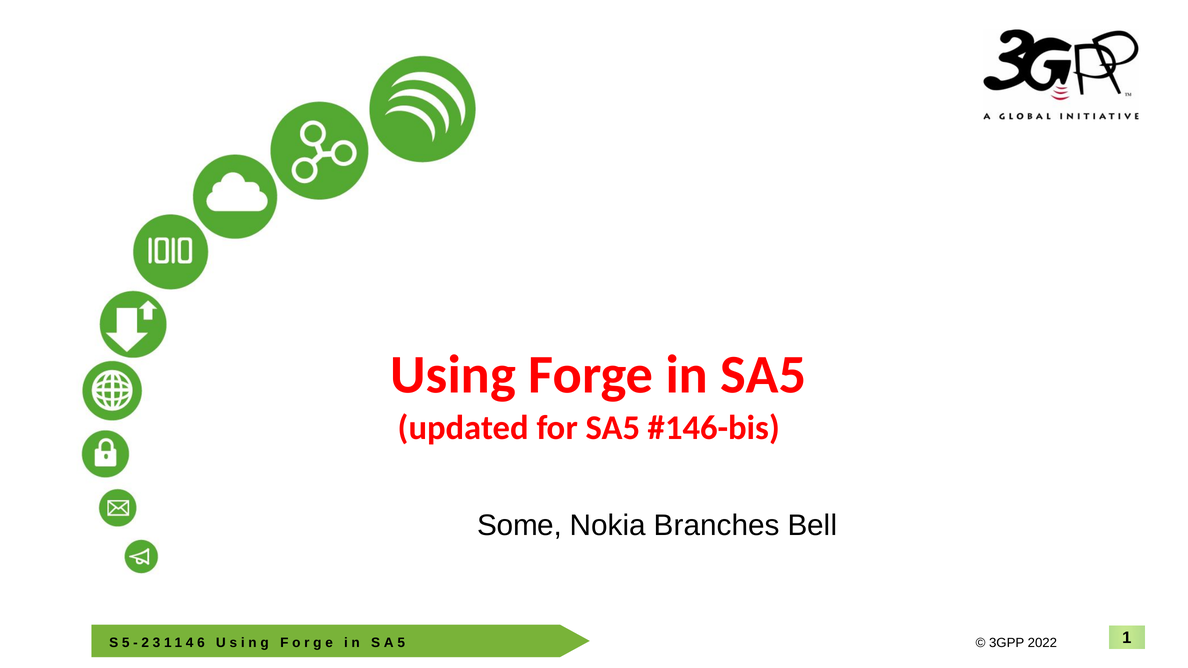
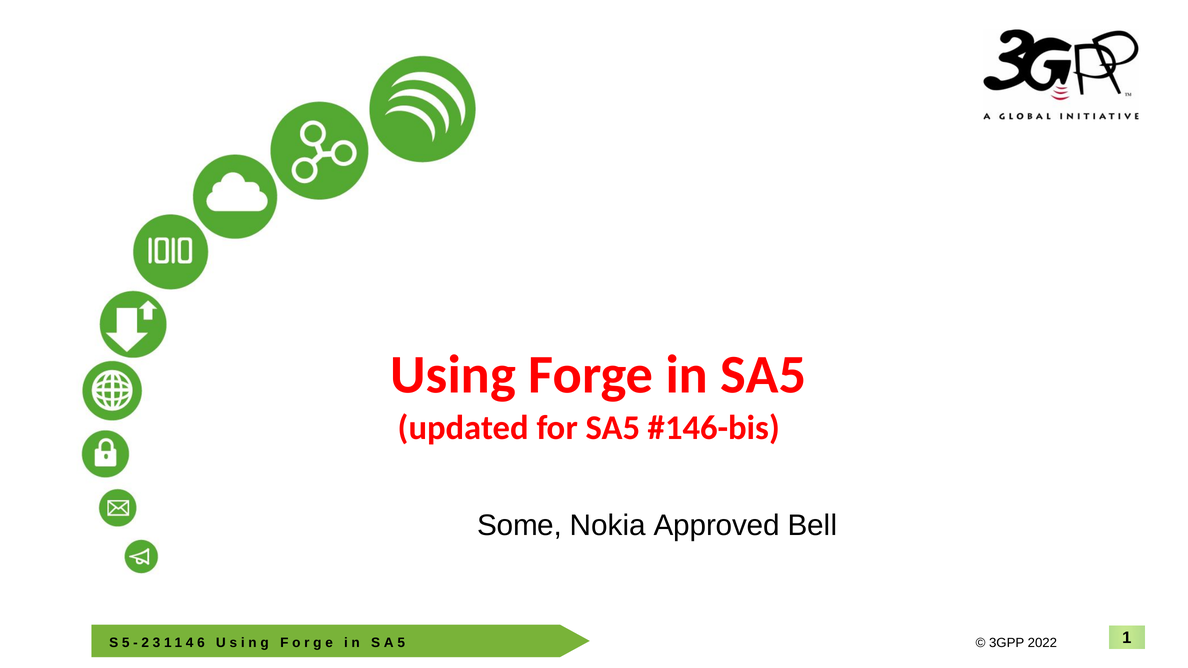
Branches: Branches -> Approved
